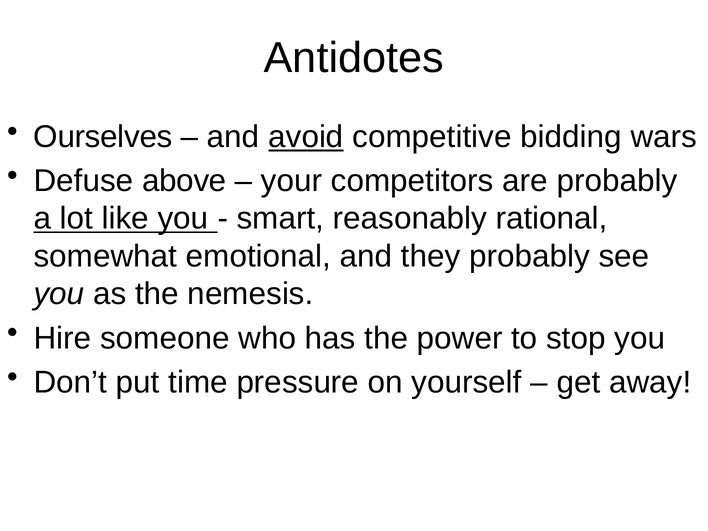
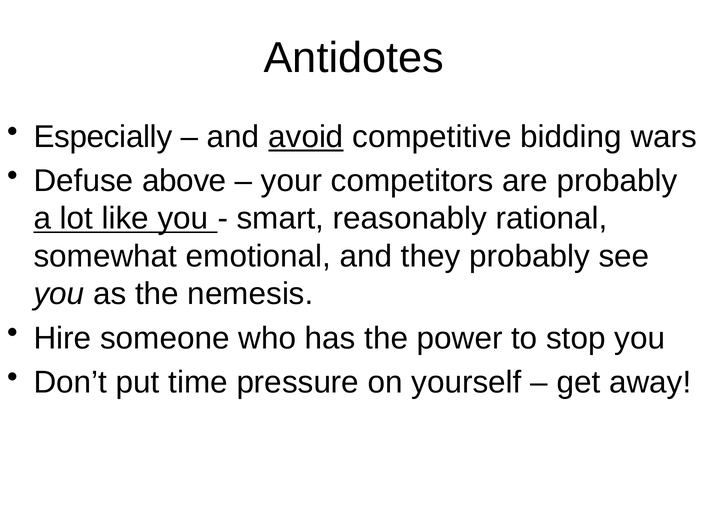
Ourselves: Ourselves -> Especially
